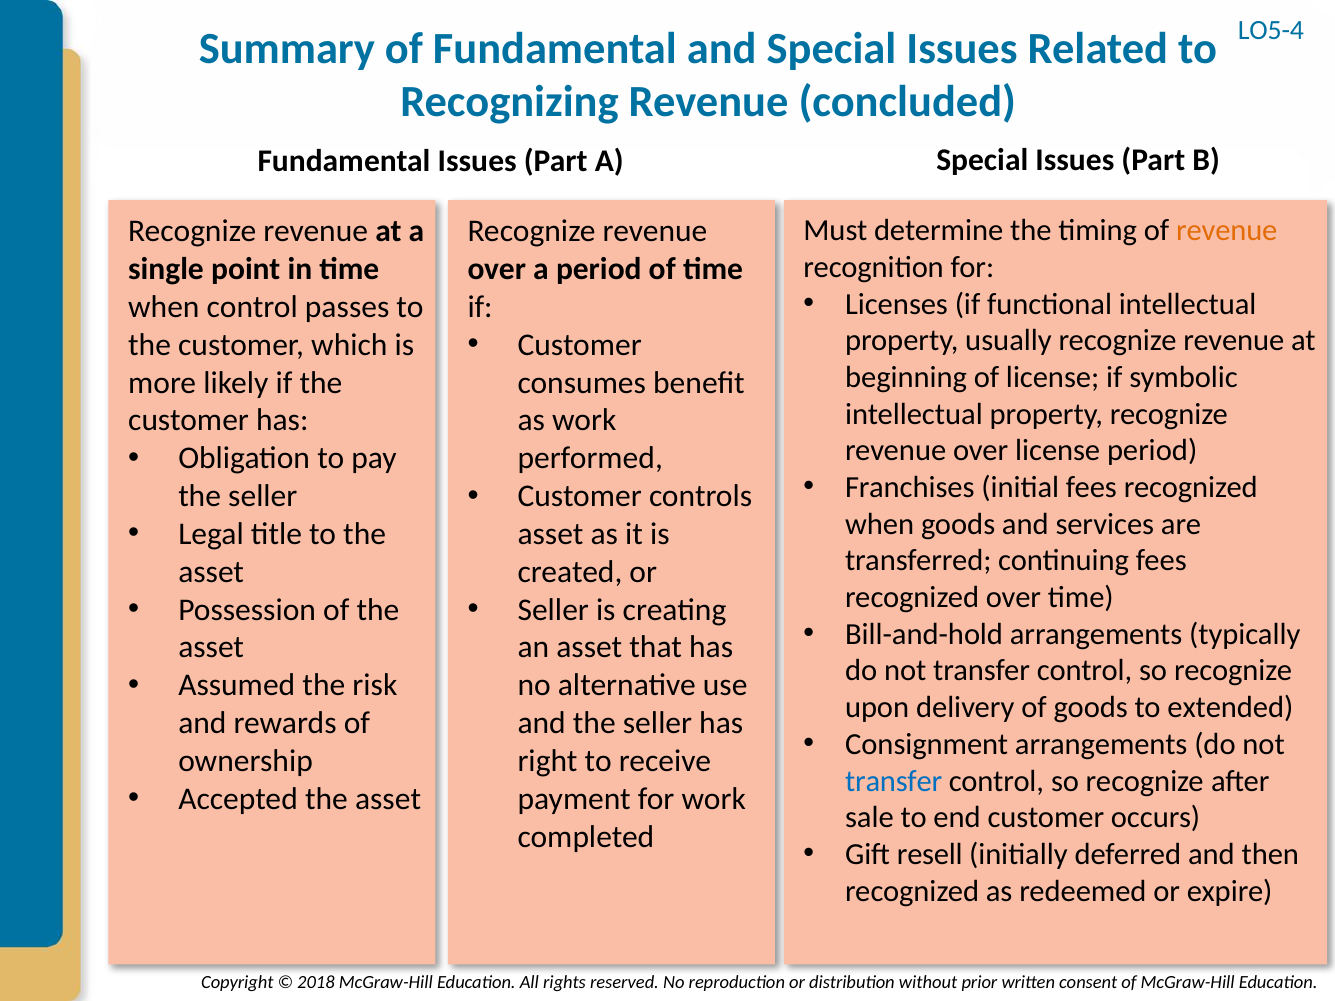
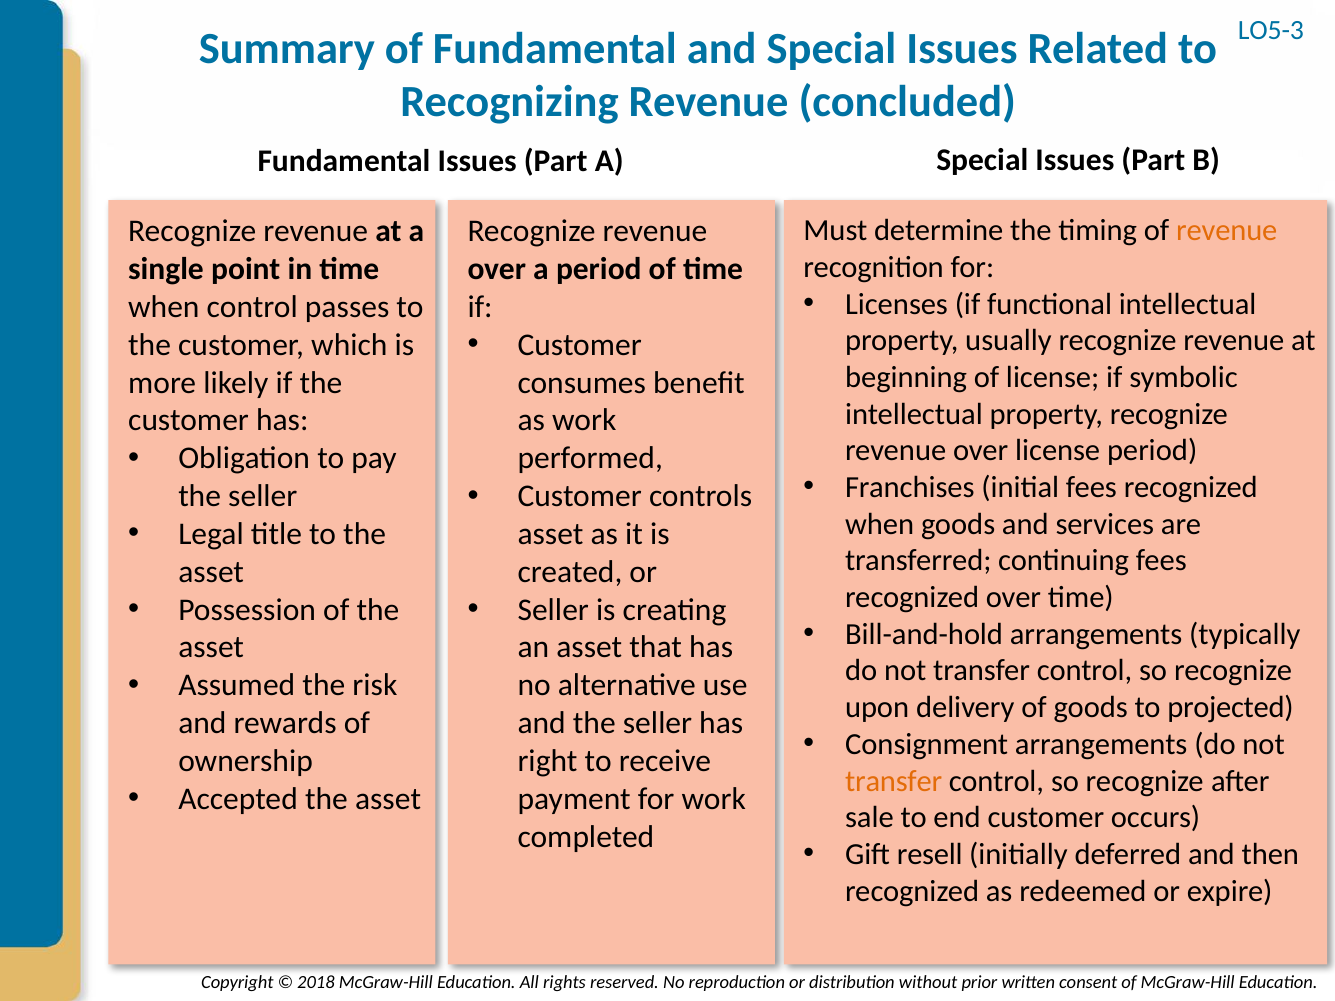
LO5-4: LO5-4 -> LO5-3
extended: extended -> projected
transfer at (894, 781) colour: blue -> orange
